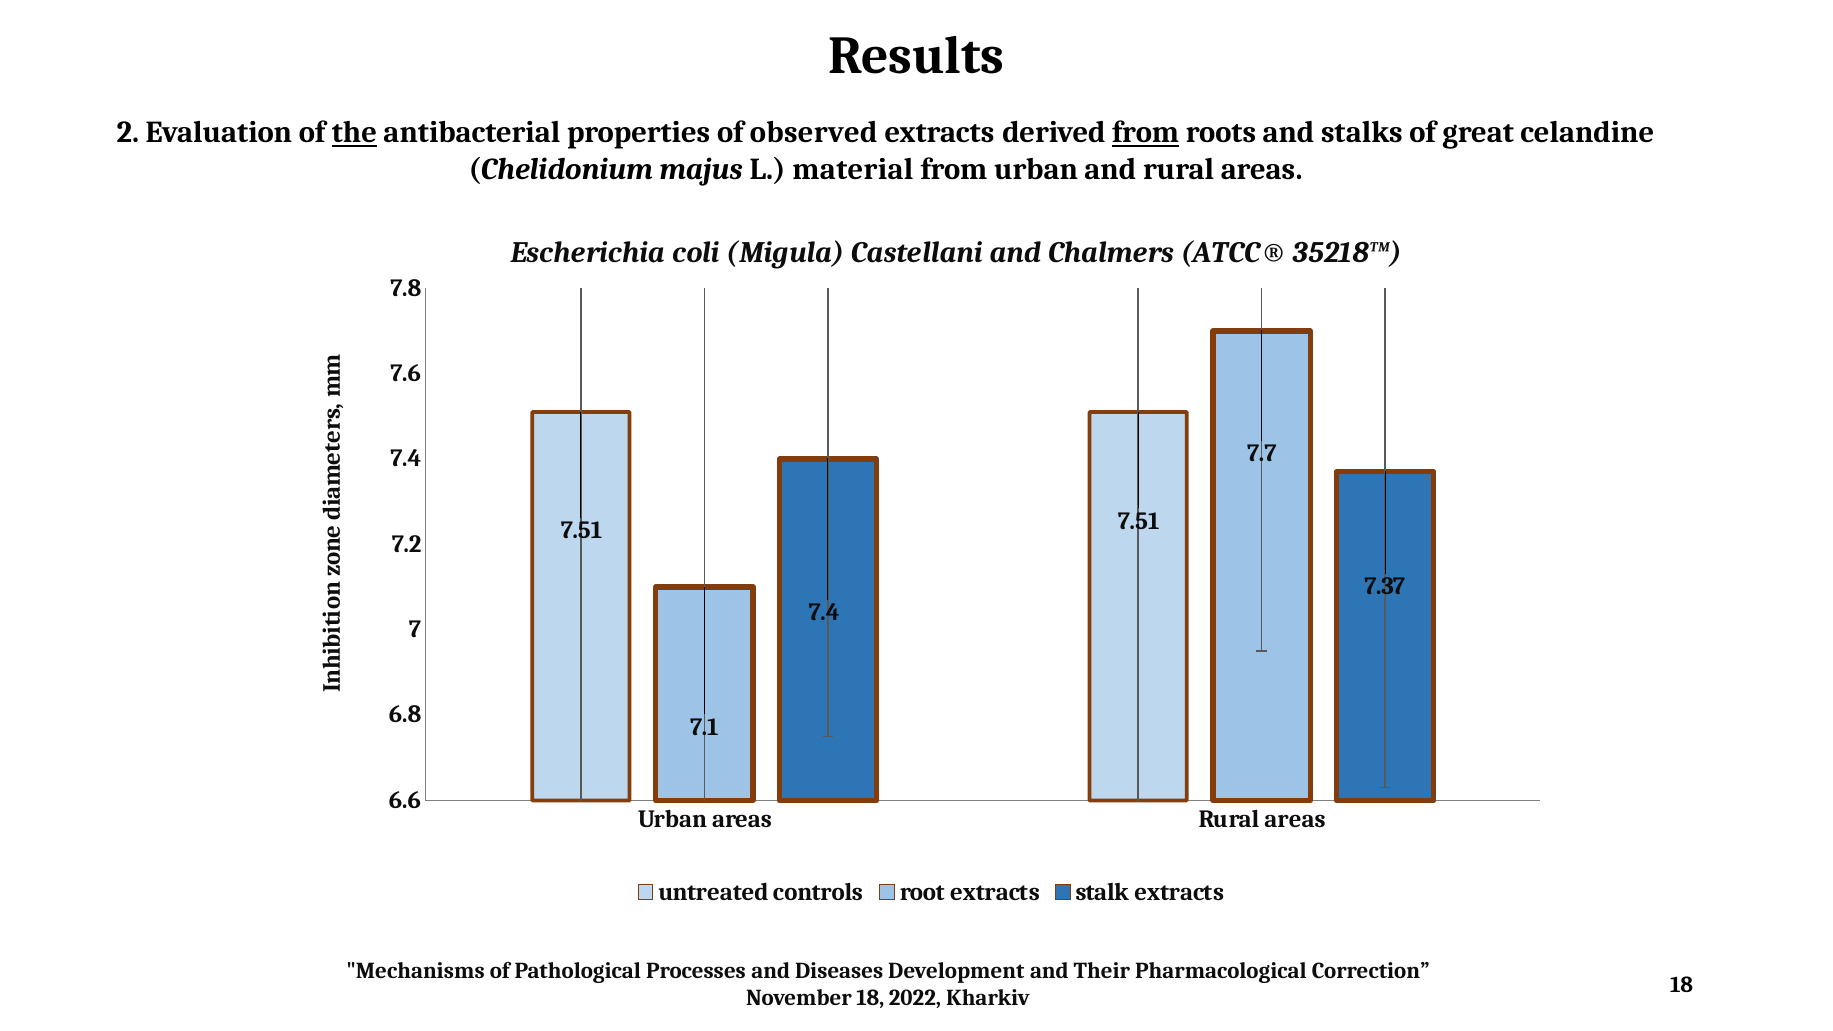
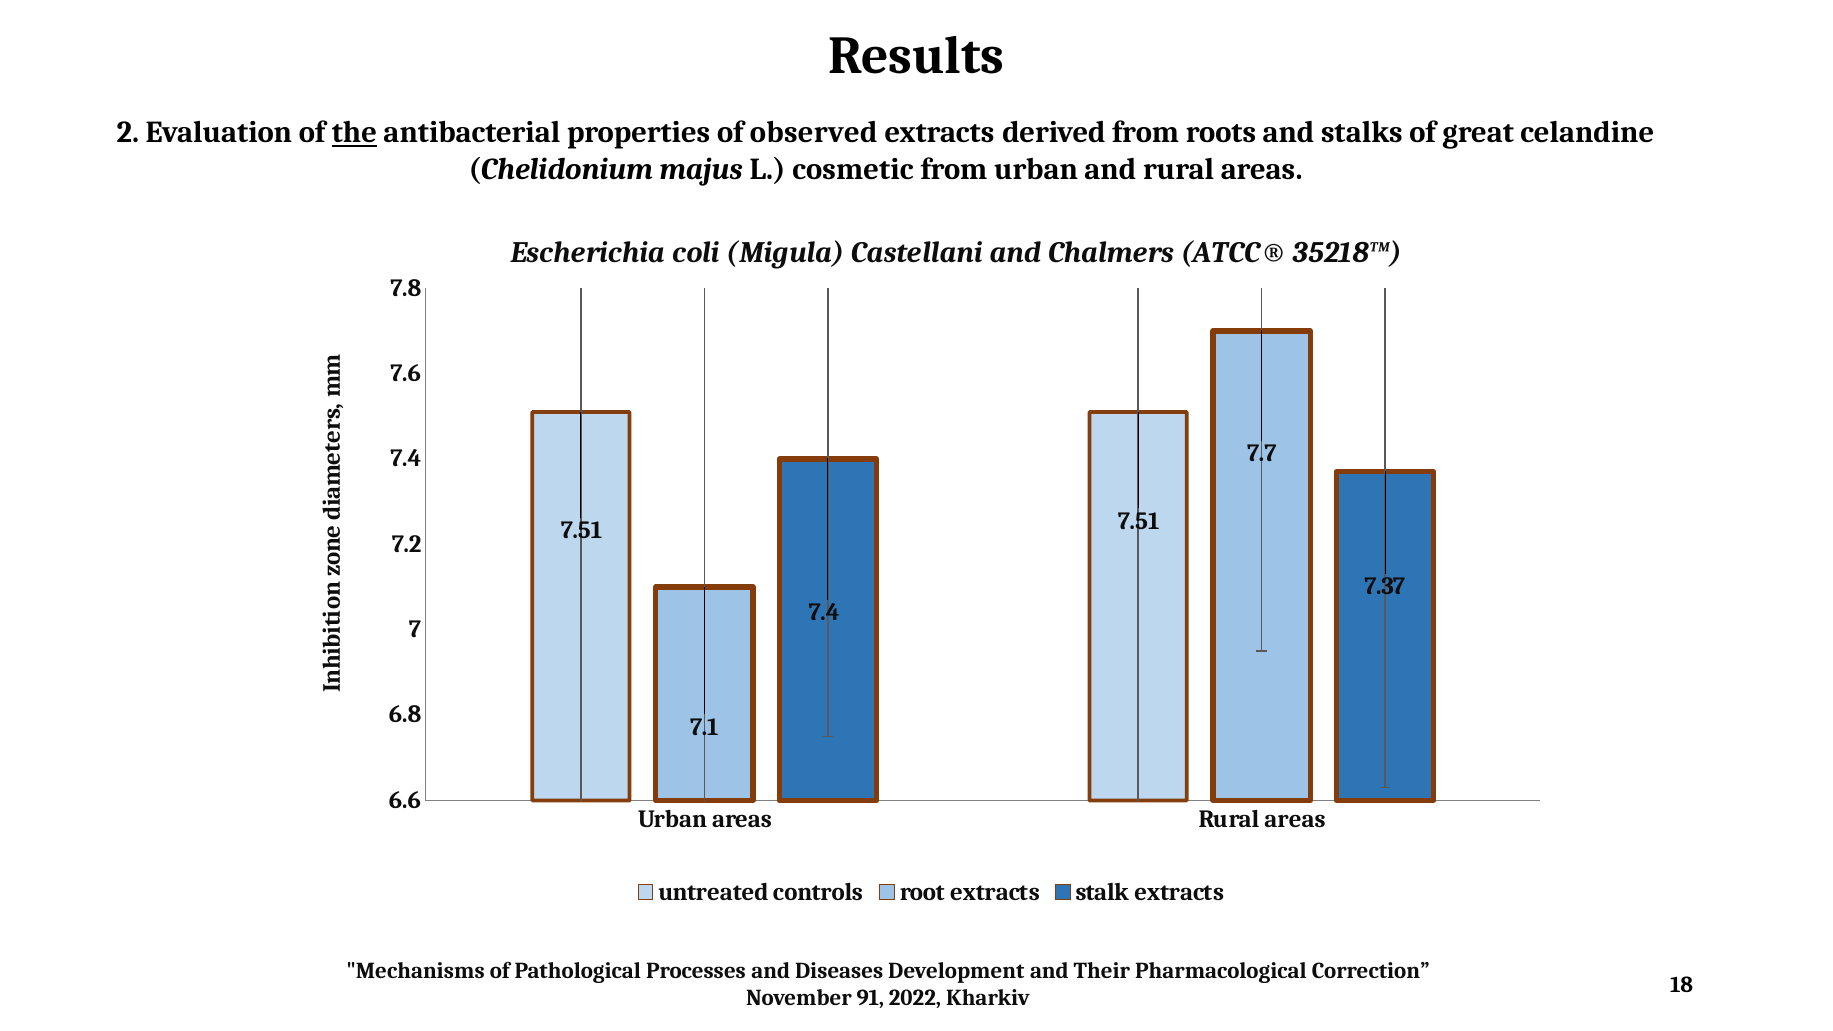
from at (1146, 133) underline: present -> none
material: material -> cosmetic
November 18: 18 -> 91
